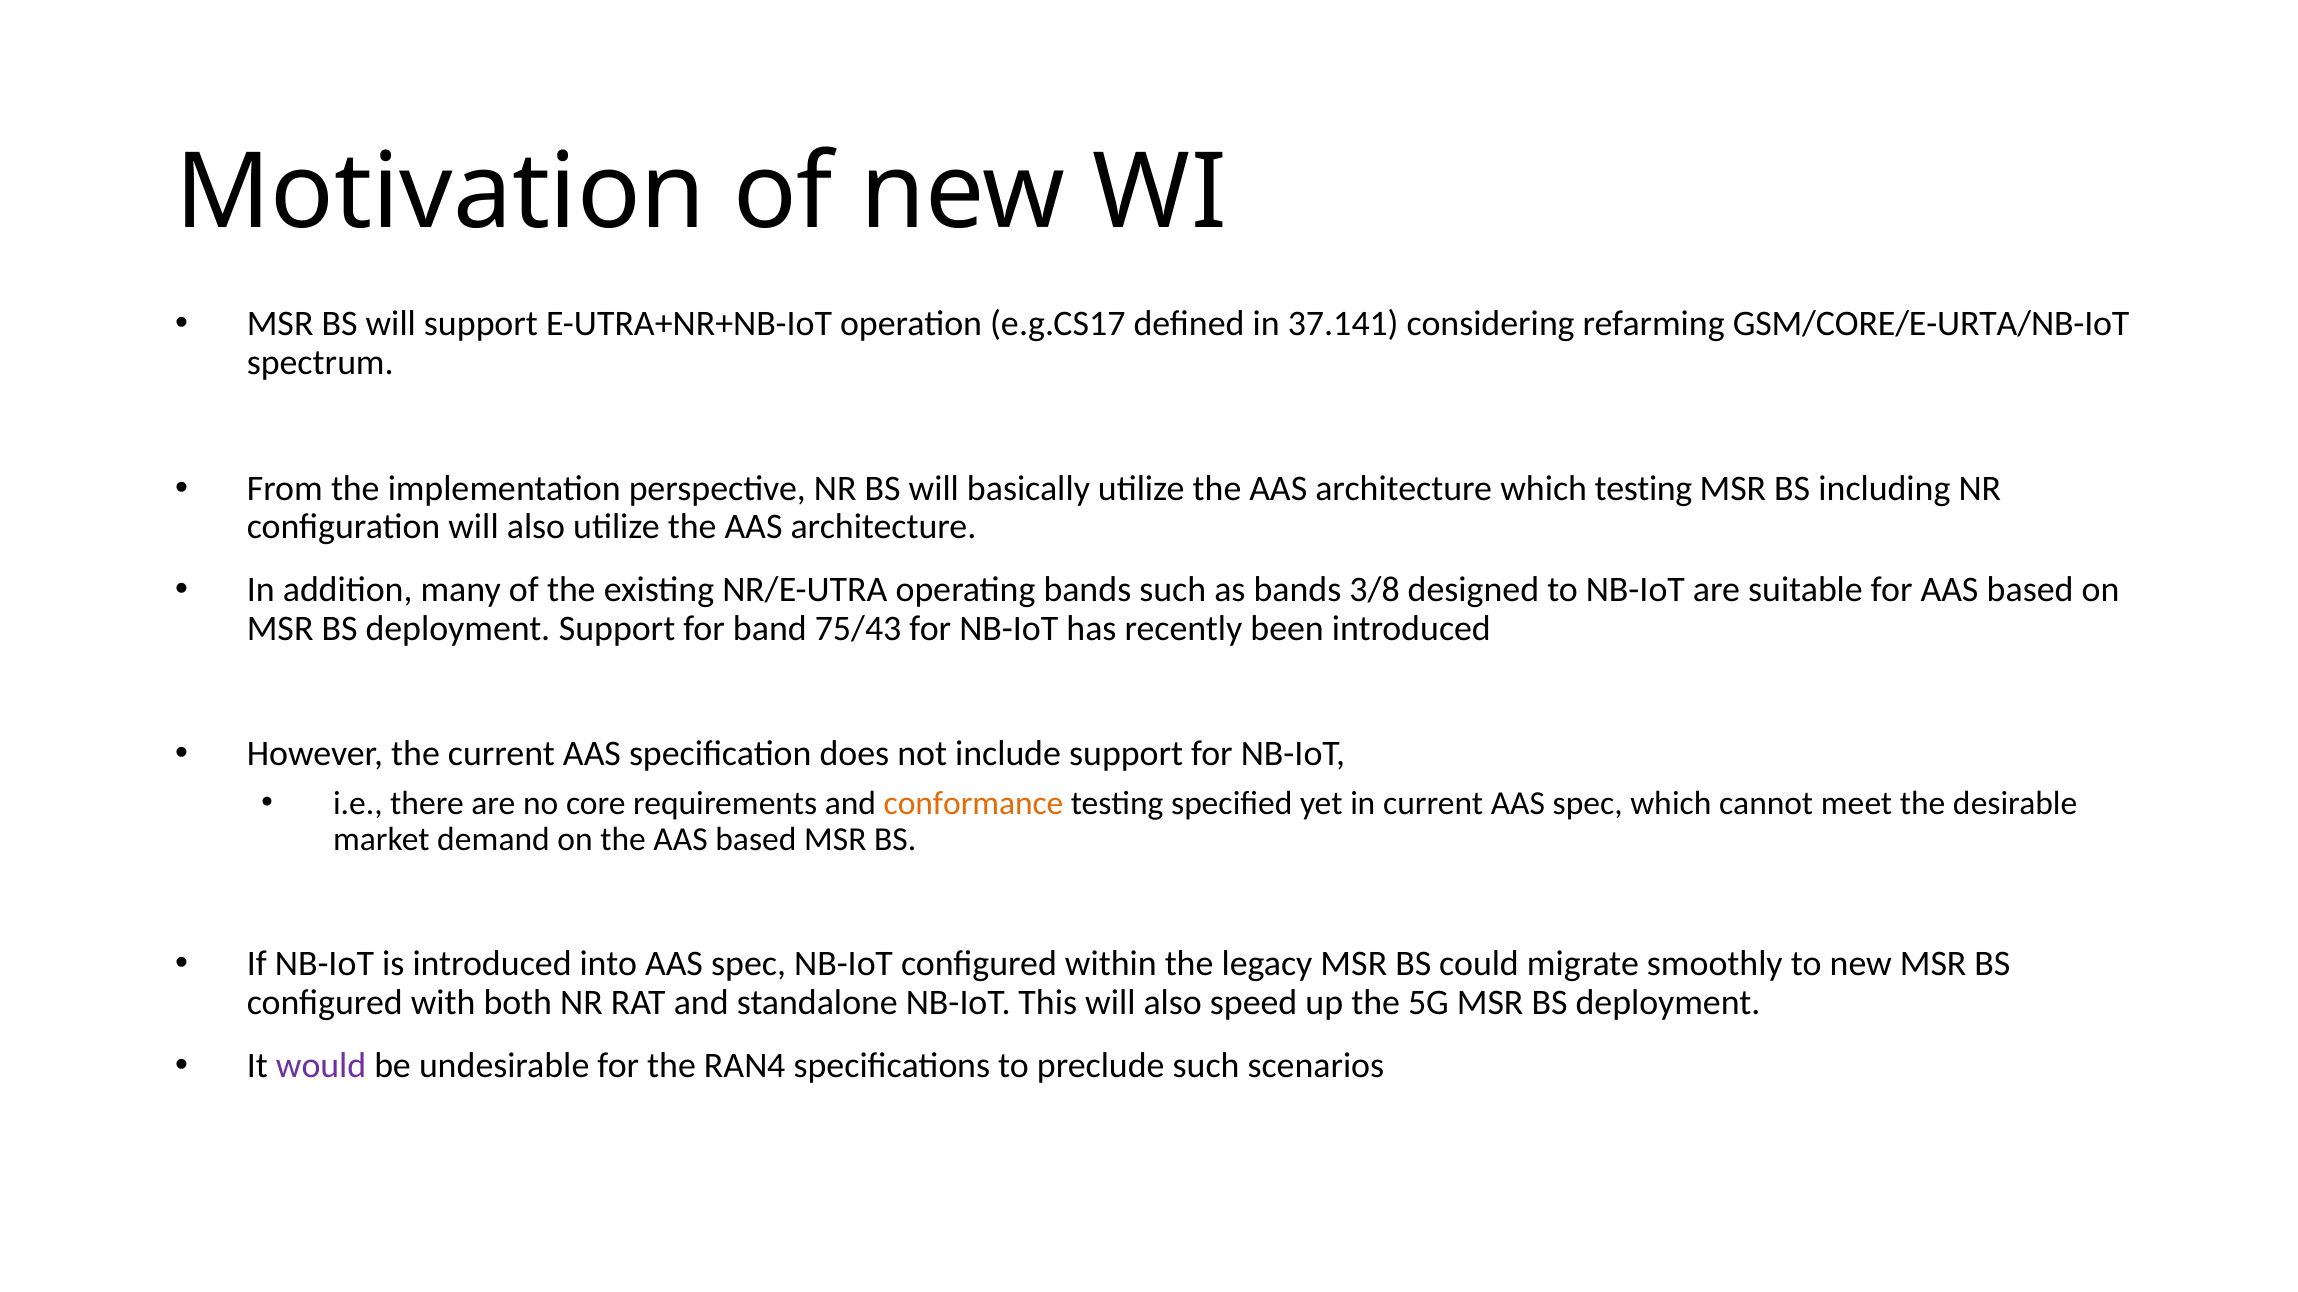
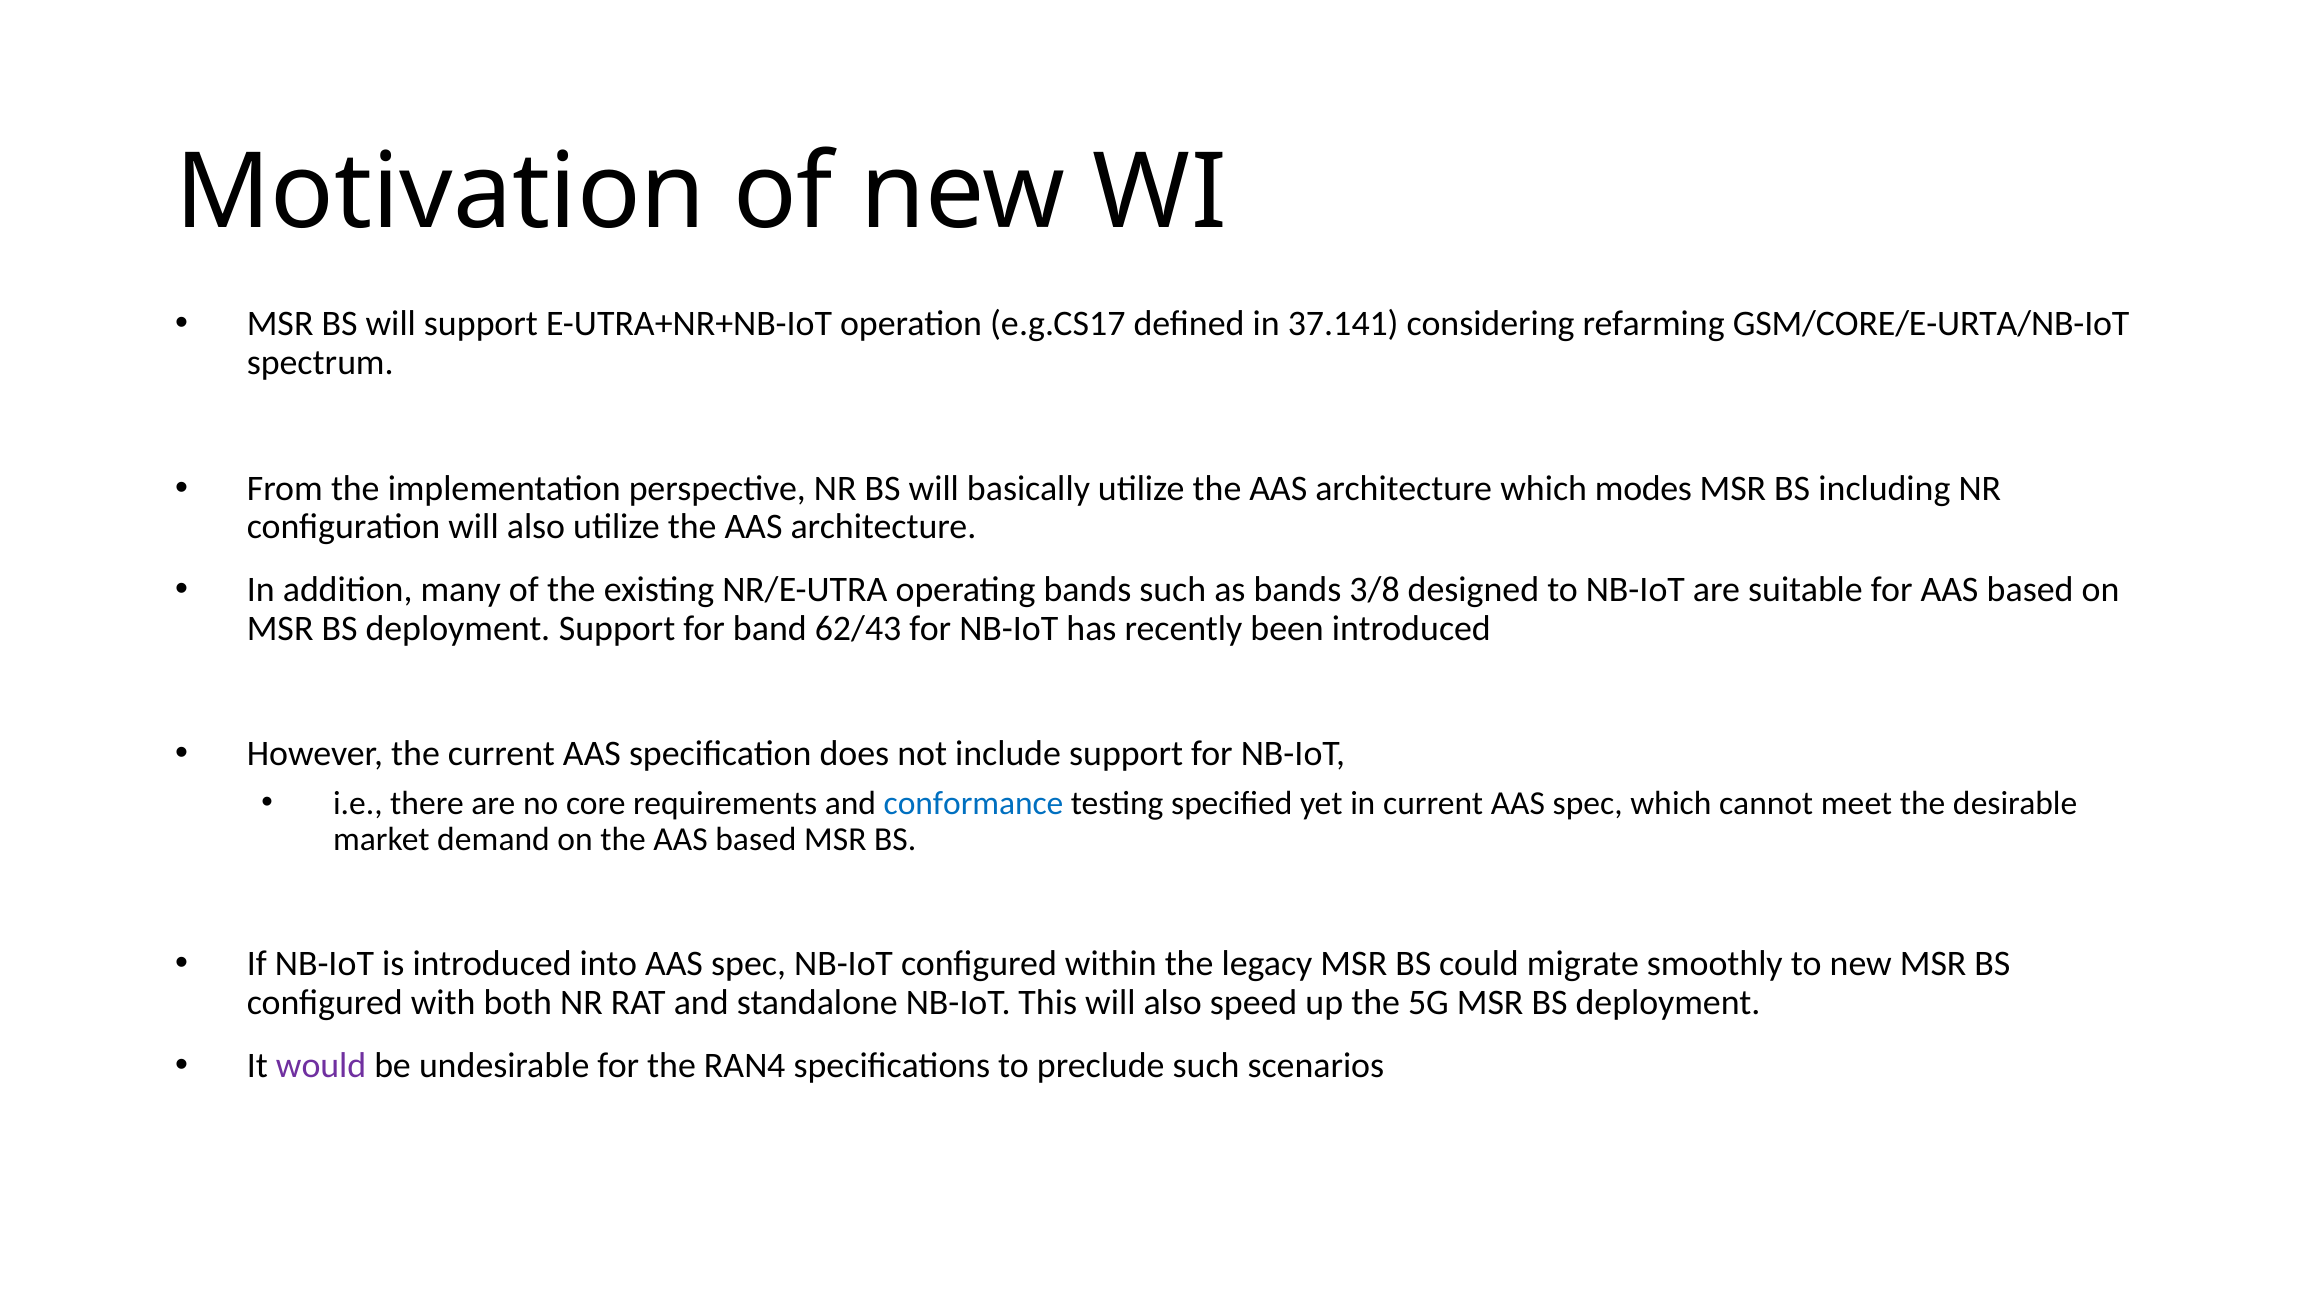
which testing: testing -> modes
75/43: 75/43 -> 62/43
conformance colour: orange -> blue
